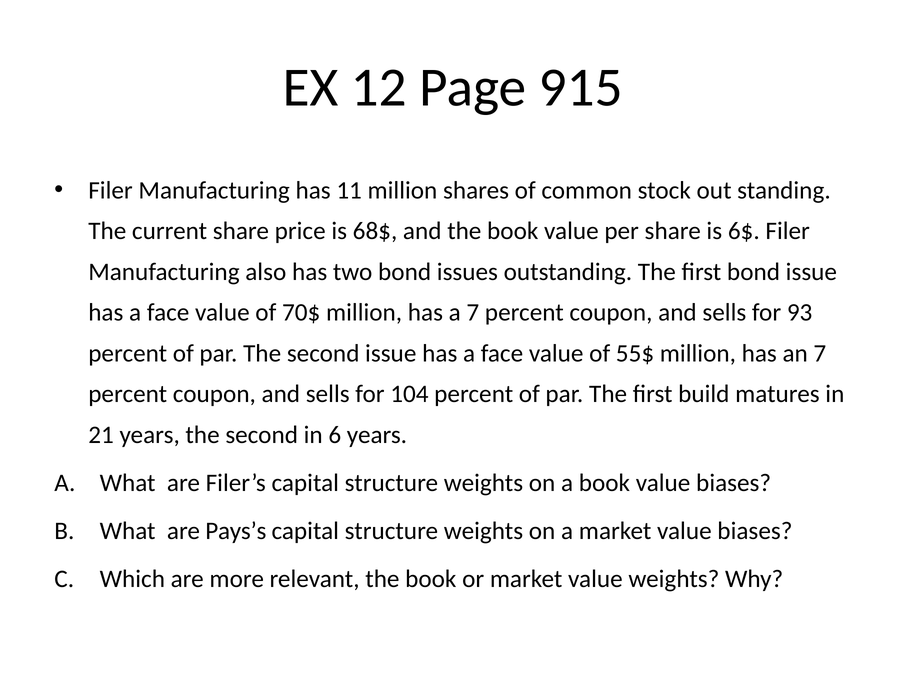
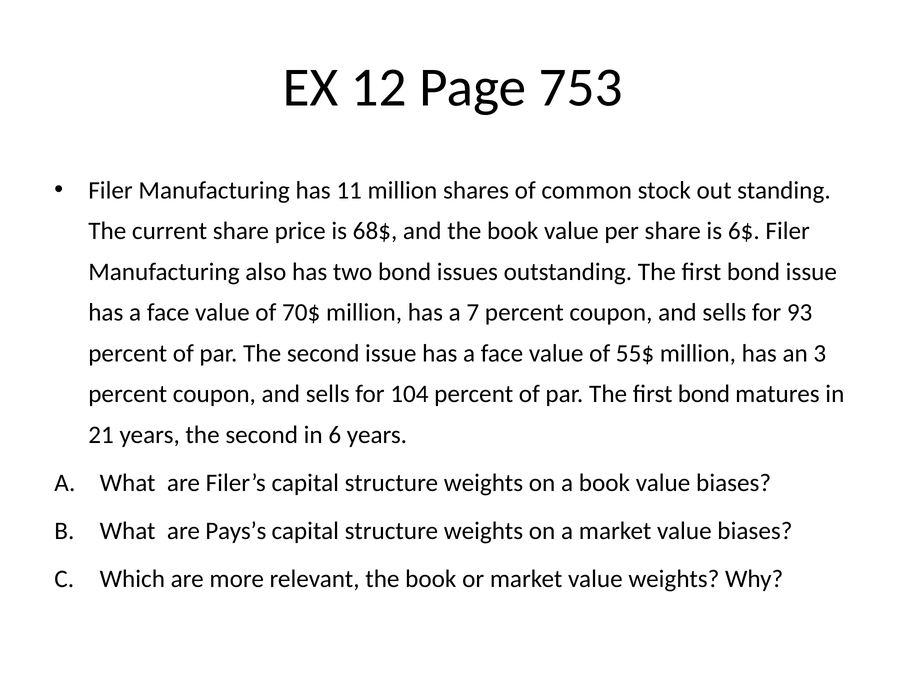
915: 915 -> 753
an 7: 7 -> 3
par The first build: build -> bond
